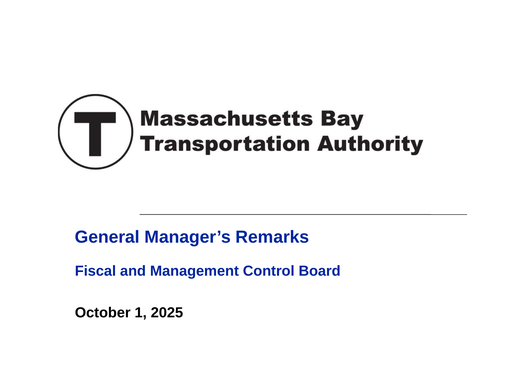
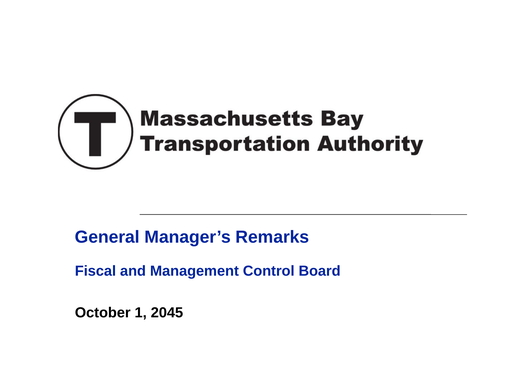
2025: 2025 -> 2045
